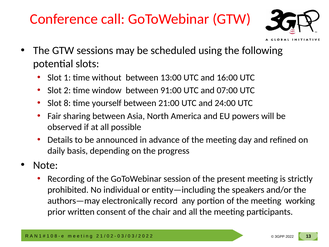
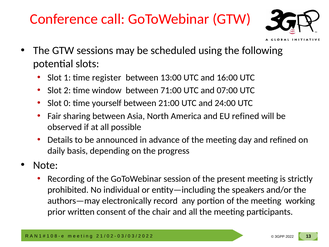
without: without -> register
91:00: 91:00 -> 71:00
Slot 8: 8 -> 0
EU powers: powers -> refined
